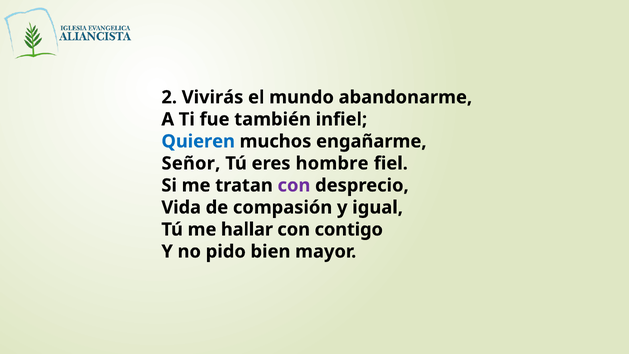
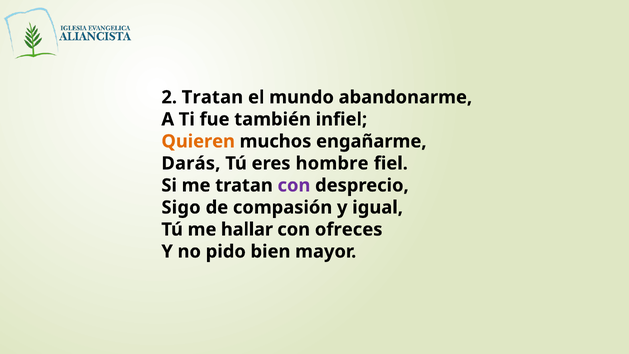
2 Vivirás: Vivirás -> Tratan
Quieren colour: blue -> orange
Señor: Señor -> Darás
Vida: Vida -> Sigo
contigo: contigo -> ofreces
